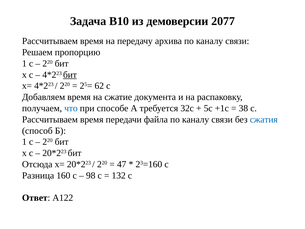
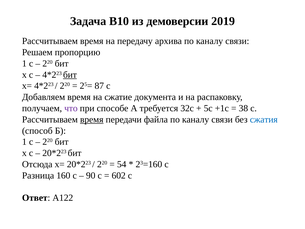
2077: 2077 -> 2019
62: 62 -> 87
что colour: blue -> purple
время at (92, 119) underline: none -> present
47: 47 -> 54
98: 98 -> 90
132: 132 -> 602
